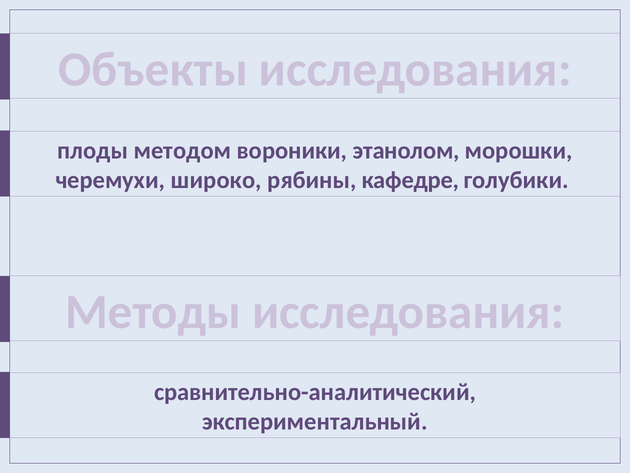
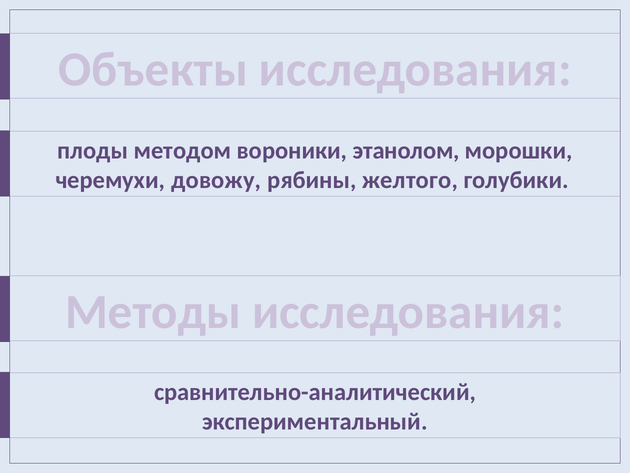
широко: широко -> довожу
кафедре: кафедре -> желтого
